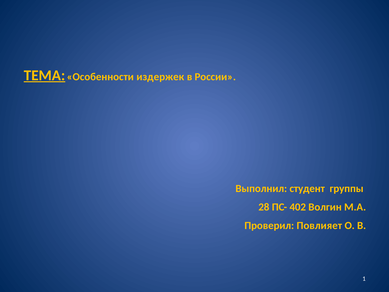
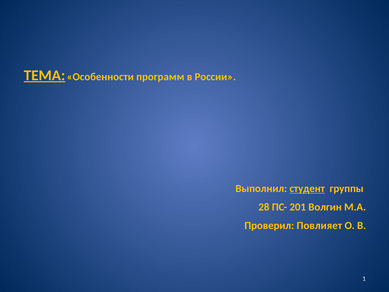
издержек: издержек -> программ
студент underline: none -> present
402: 402 -> 201
